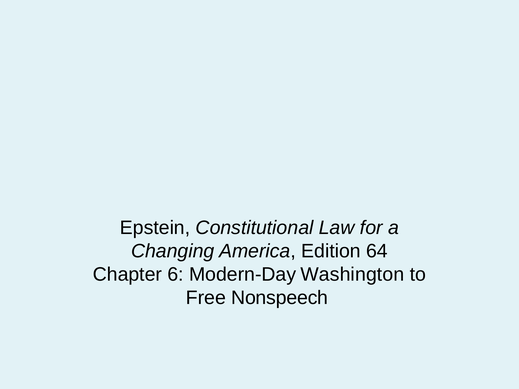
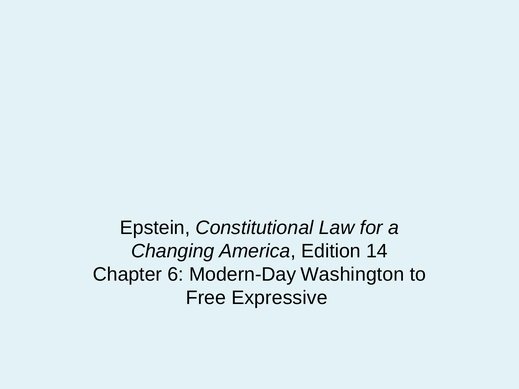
64: 64 -> 14
Nonspeech: Nonspeech -> Expressive
